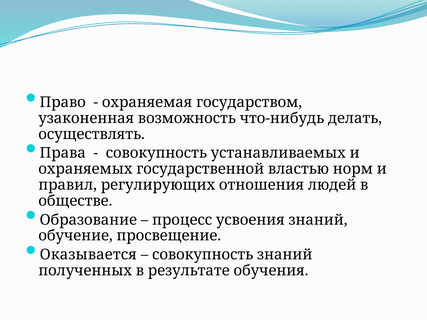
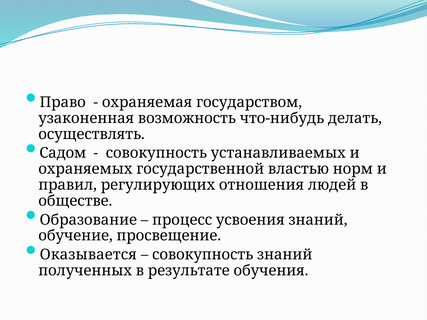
Права: Права -> Садом
